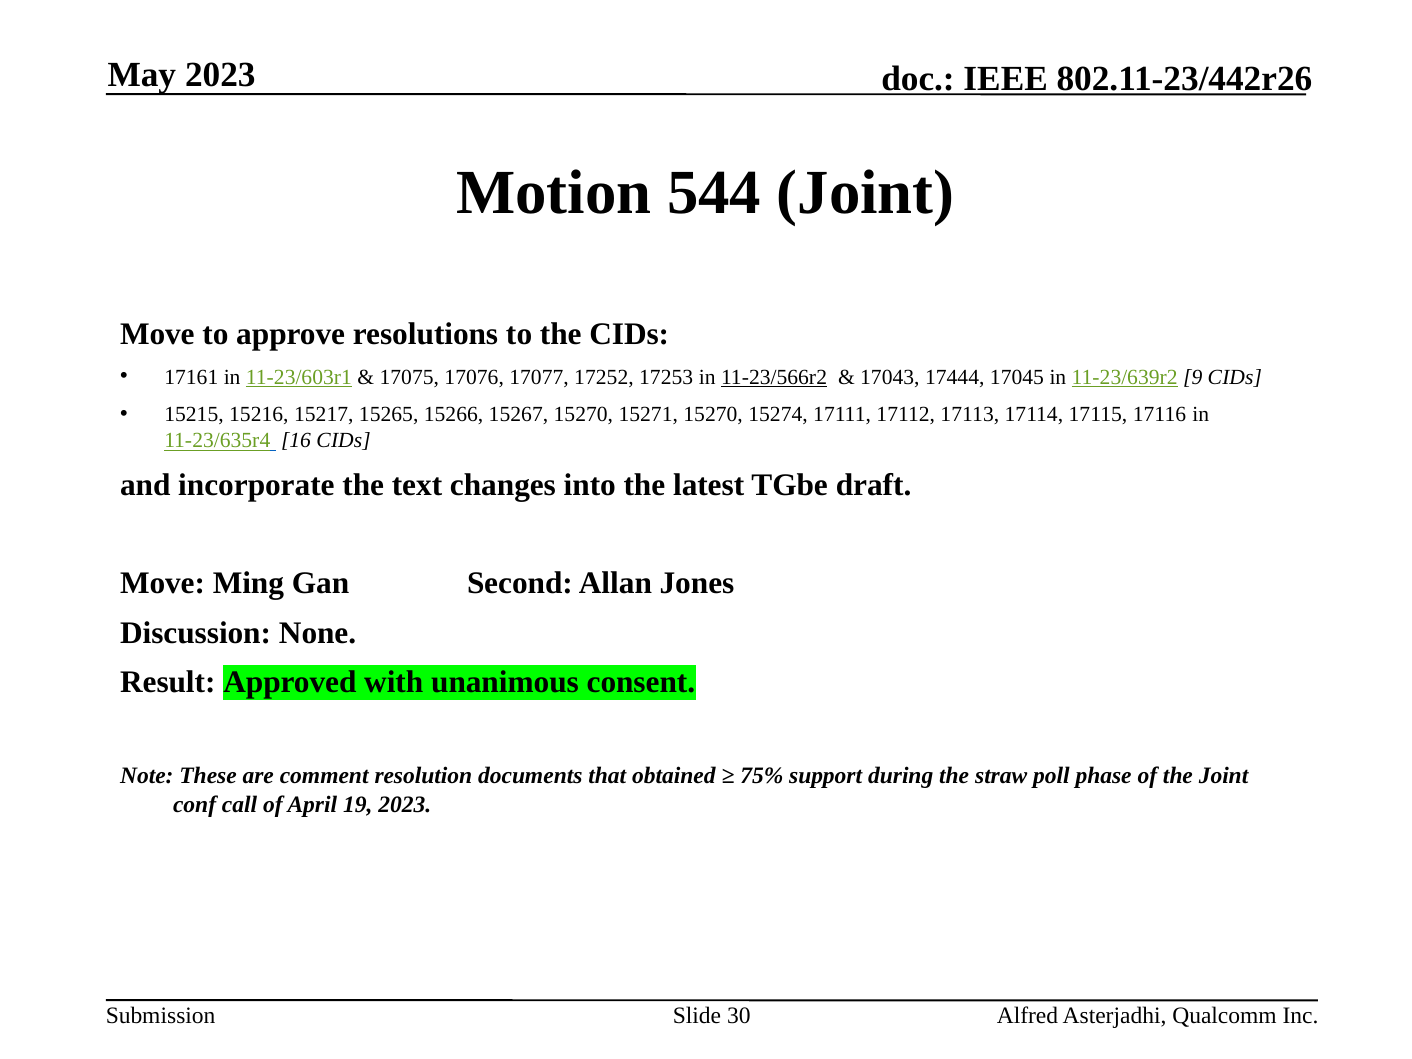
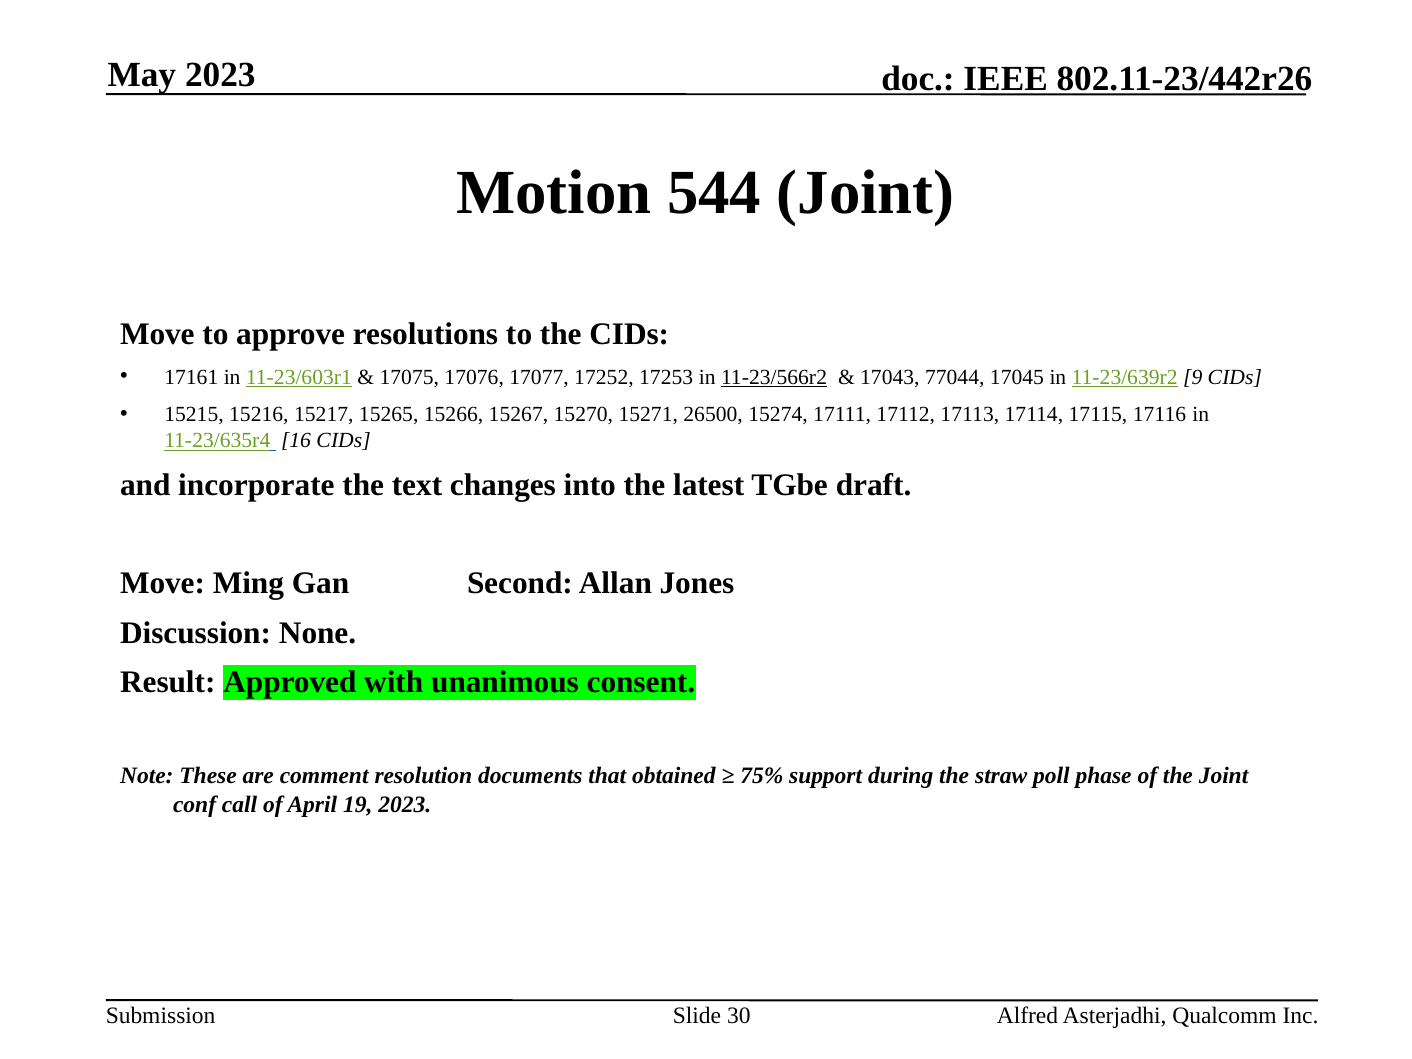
17444: 17444 -> 77044
15271 15270: 15270 -> 26500
